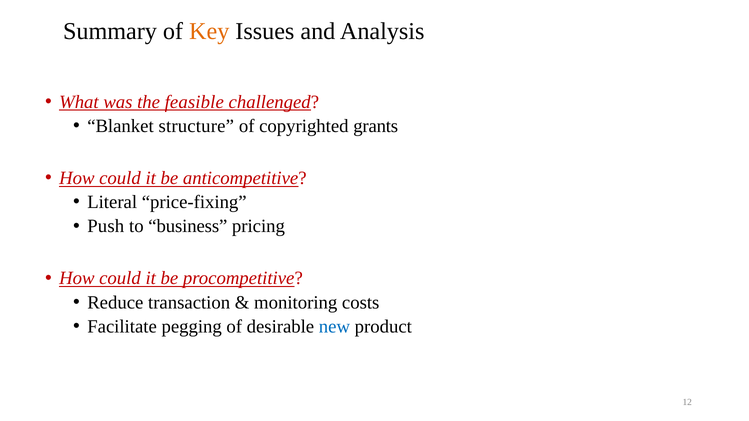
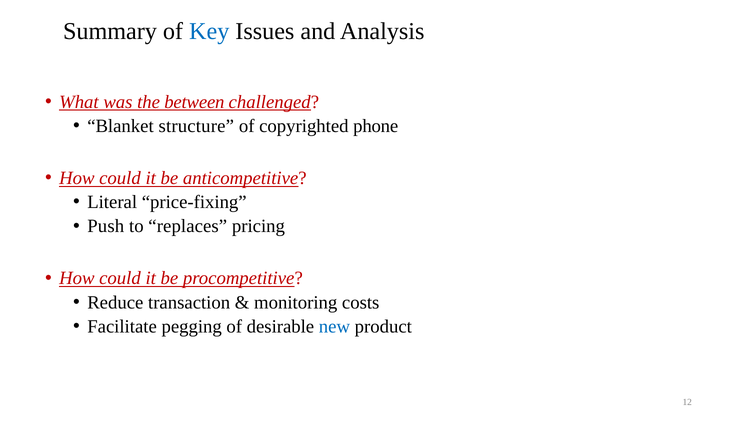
Key colour: orange -> blue
feasible: feasible -> between
grants: grants -> phone
business: business -> replaces
